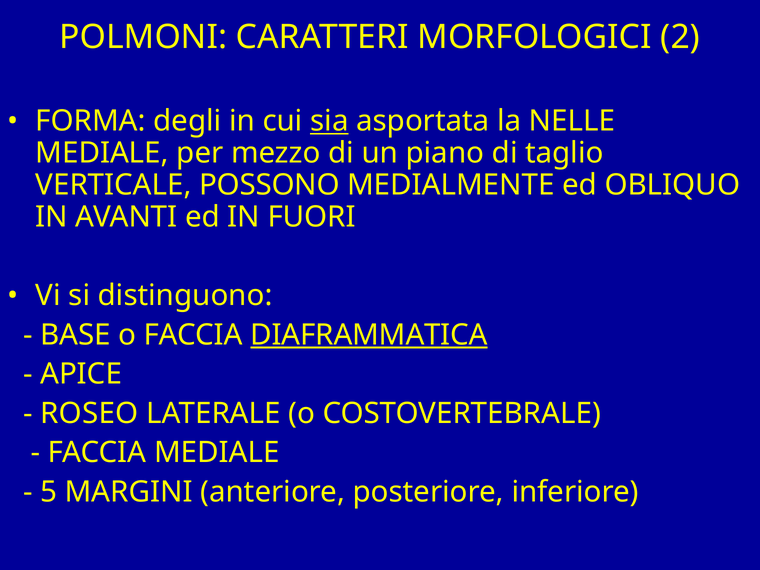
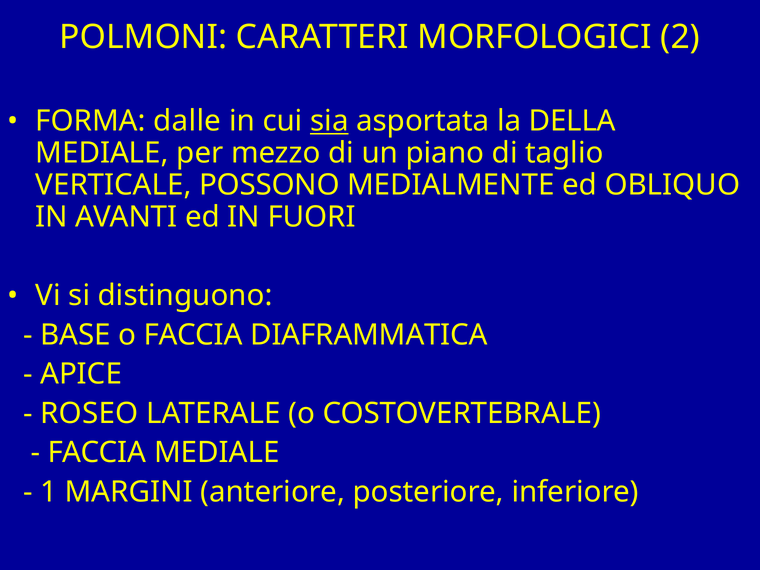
degli: degli -> dalle
NELLE: NELLE -> DELLA
DIAFRAMMATICA underline: present -> none
5: 5 -> 1
